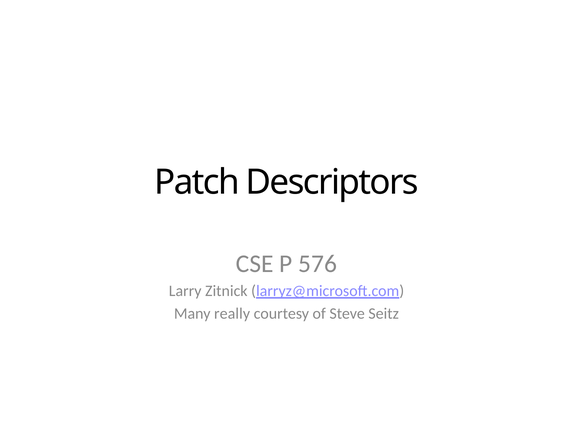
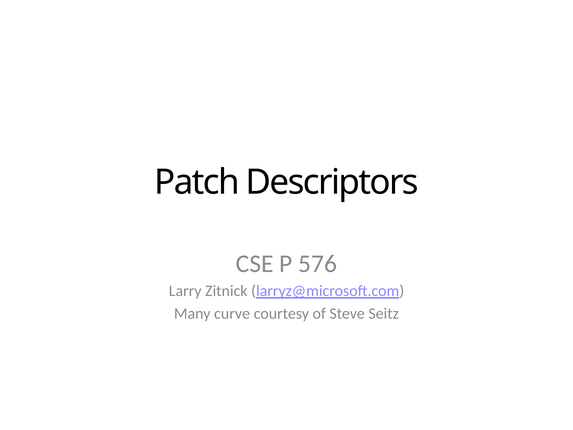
really: really -> curve
